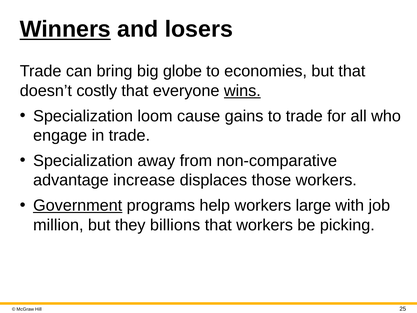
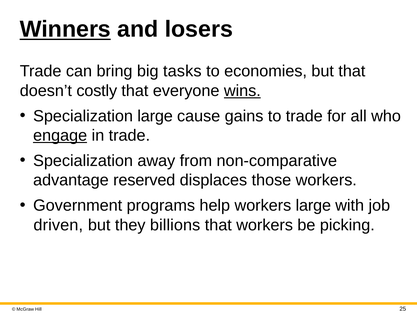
globe: globe -> tasks
Specialization loom: loom -> large
engage underline: none -> present
increase: increase -> reserved
Government underline: present -> none
million: million -> driven
